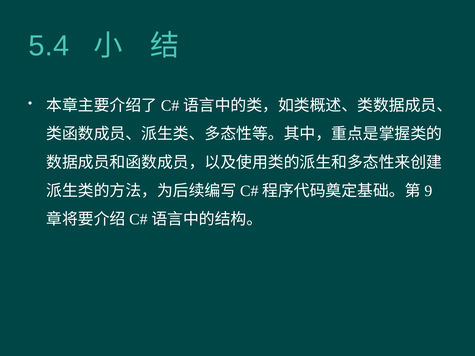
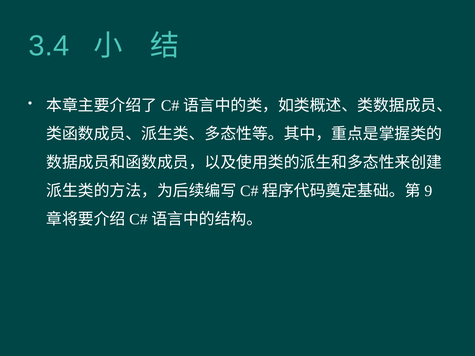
5.4: 5.4 -> 3.4
